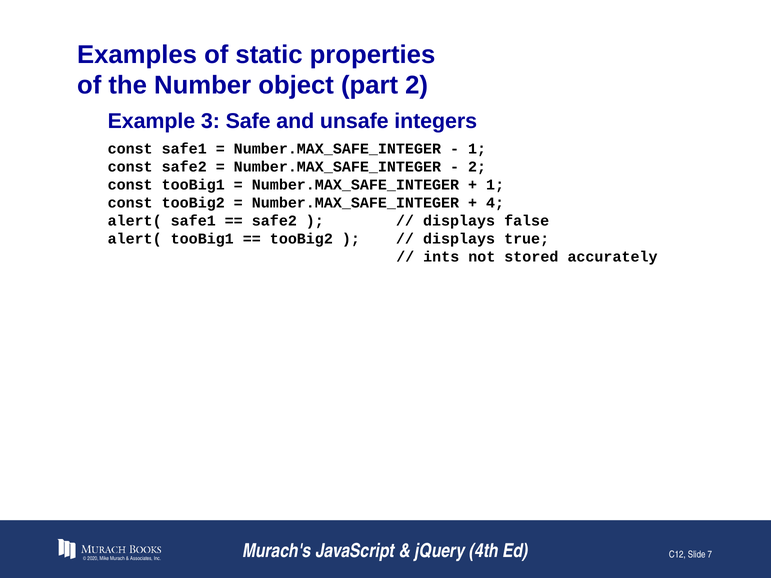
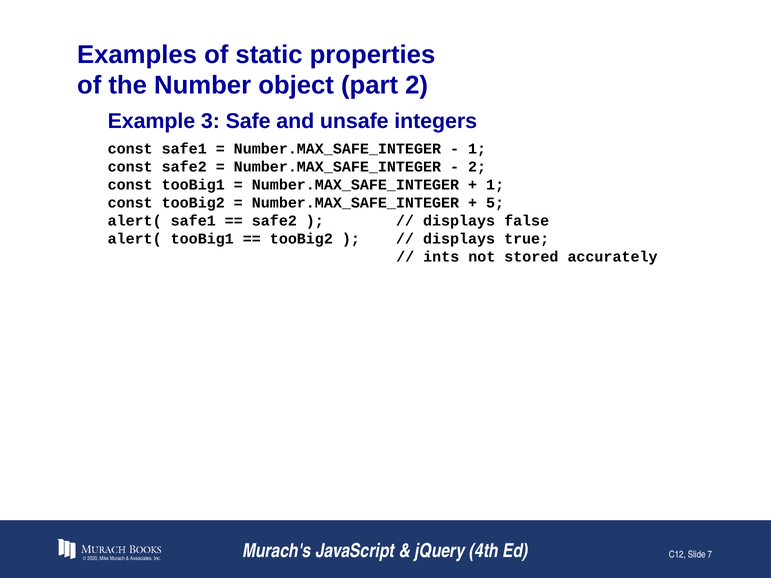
4: 4 -> 5
